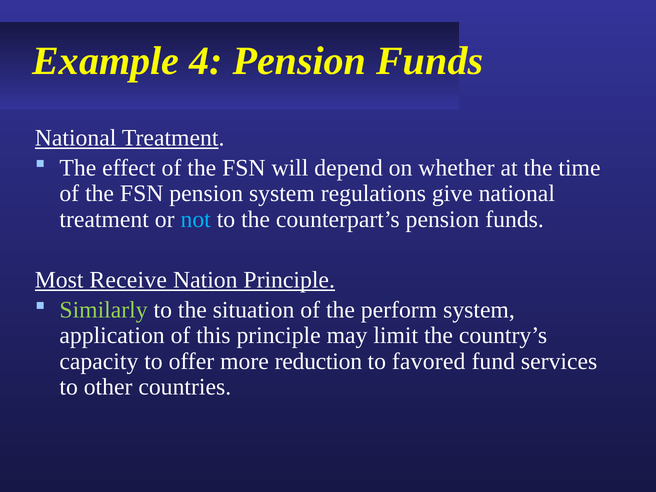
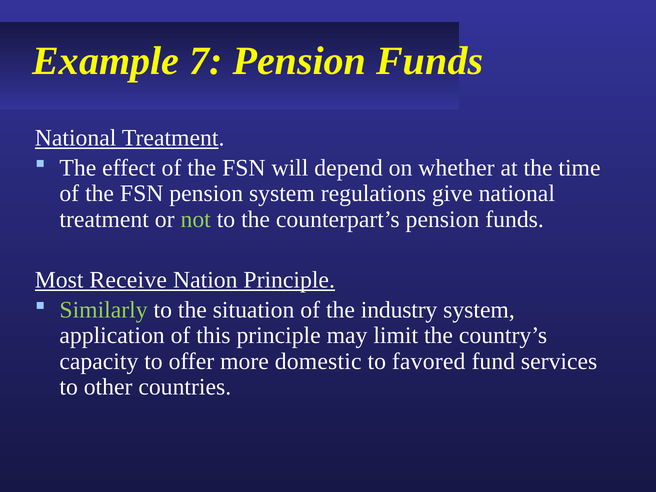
4: 4 -> 7
not colour: light blue -> light green
perform: perform -> industry
reduction: reduction -> domestic
